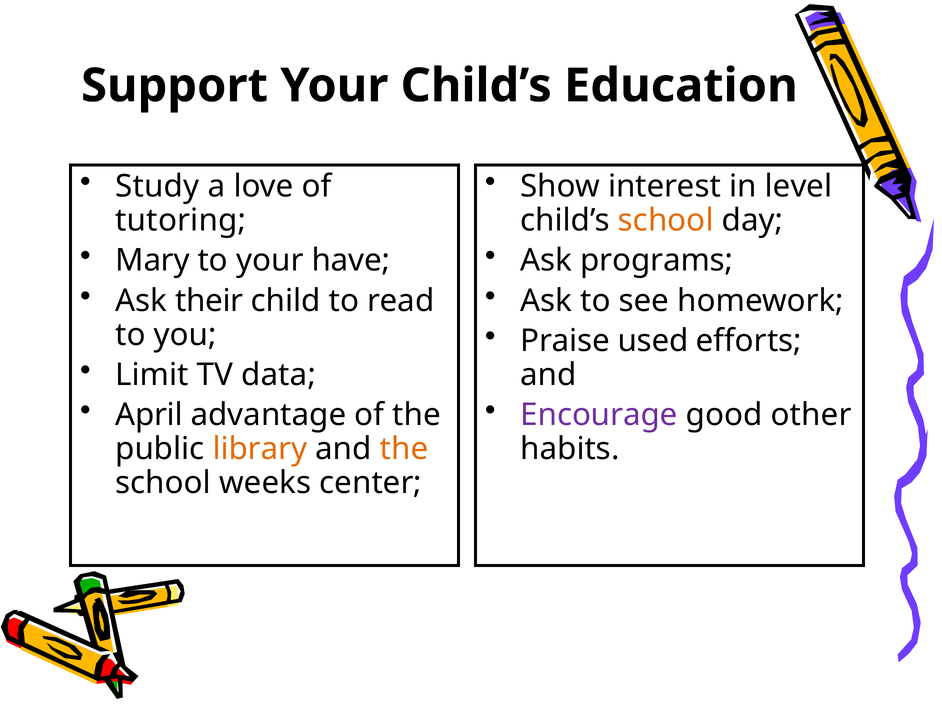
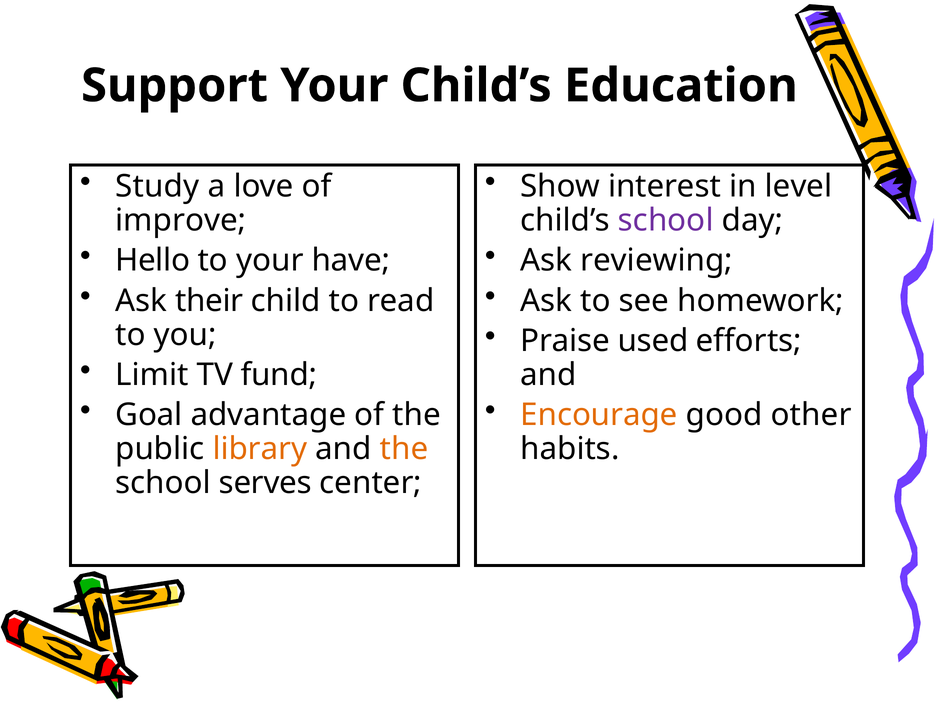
tutoring: tutoring -> improve
school at (666, 220) colour: orange -> purple
Mary: Mary -> Hello
programs: programs -> reviewing
data: data -> fund
April: April -> Goal
Encourage colour: purple -> orange
weeks: weeks -> serves
